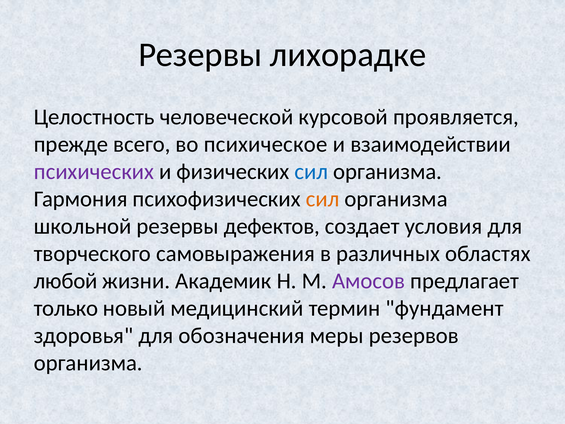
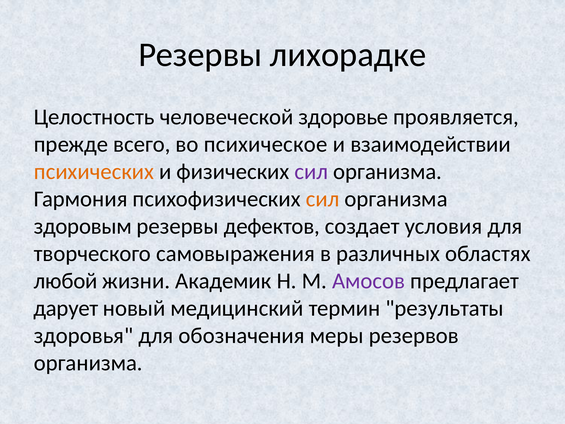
курсовой: курсовой -> здоровье
психических colour: purple -> orange
сил at (311, 172) colour: blue -> purple
школьной: школьной -> здоровым
только: только -> дарует
фундамент: фундамент -> результаты
